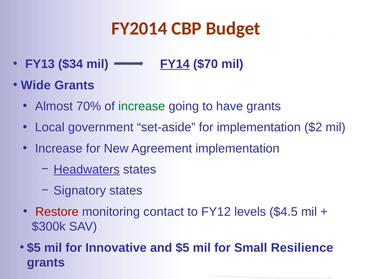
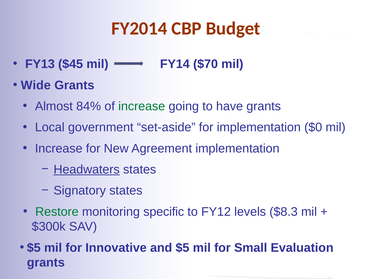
$34: $34 -> $45
FY14 underline: present -> none
70%: 70% -> 84%
$2: $2 -> $0
Restore colour: red -> green
contact: contact -> specific
$4.5: $4.5 -> $8.3
Resilience: Resilience -> Evaluation
